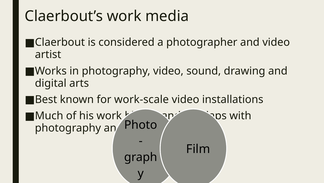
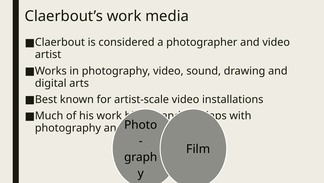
work-scale: work-scale -> artist-scale
